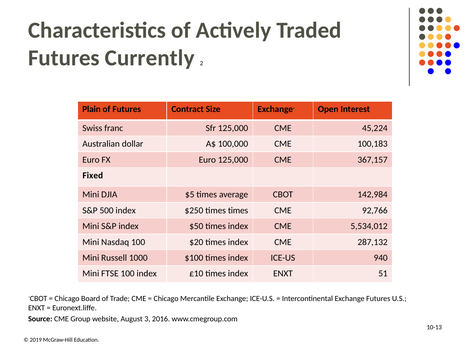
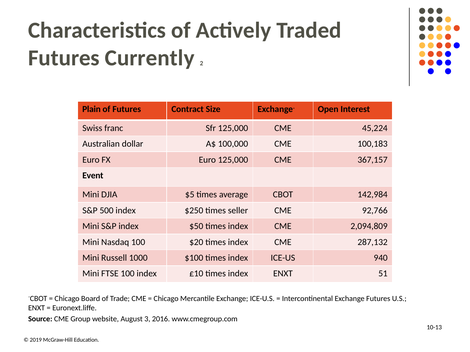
Fixed: Fixed -> Event
times times: times -> seller
5,534,012: 5,534,012 -> 2,094,809
